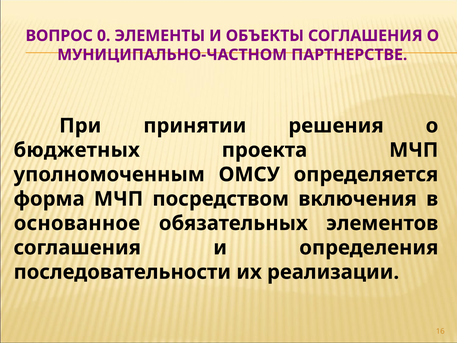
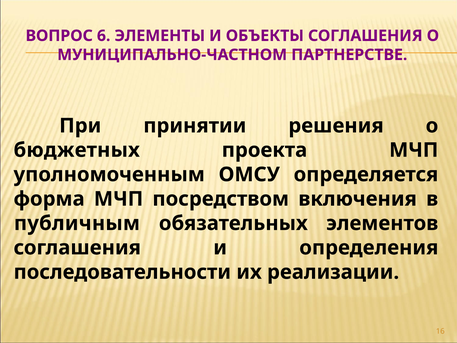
0: 0 -> 6
основанное: основанное -> публичным
